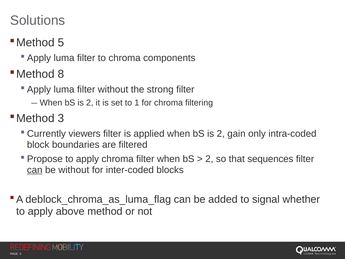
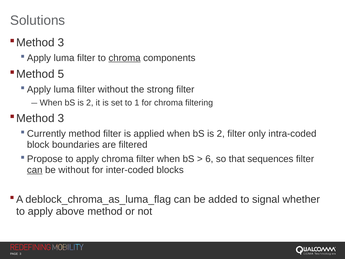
5 at (61, 43): 5 -> 3
chroma at (125, 58) underline: none -> present
8: 8 -> 5
viewers at (85, 134): viewers -> method
2 gain: gain -> filter
2 at (209, 159): 2 -> 6
